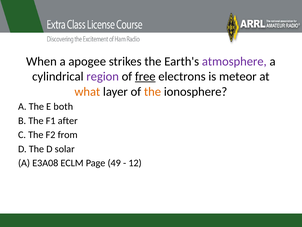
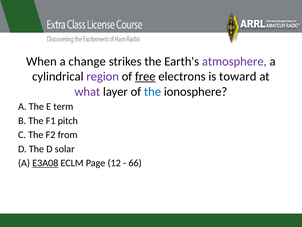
apogee: apogee -> change
meteor: meteor -> toward
what colour: orange -> purple
the at (153, 91) colour: orange -> blue
both: both -> term
after: after -> pitch
E3A08 underline: none -> present
49: 49 -> 12
12: 12 -> 66
